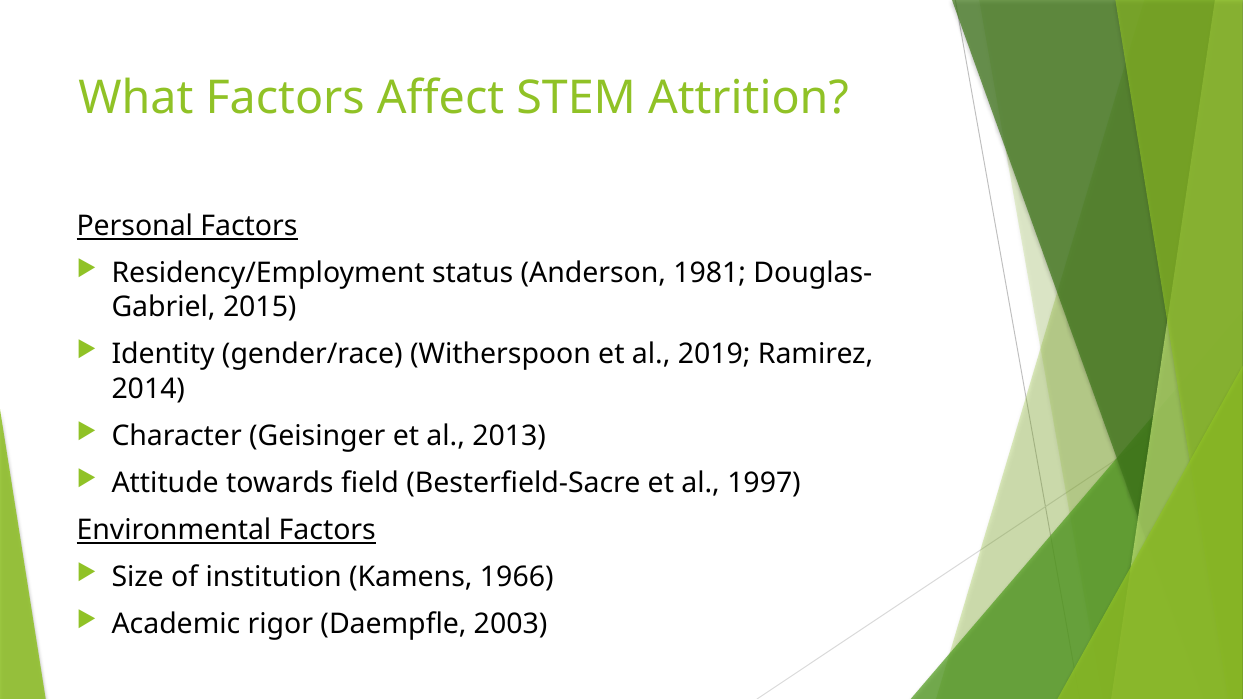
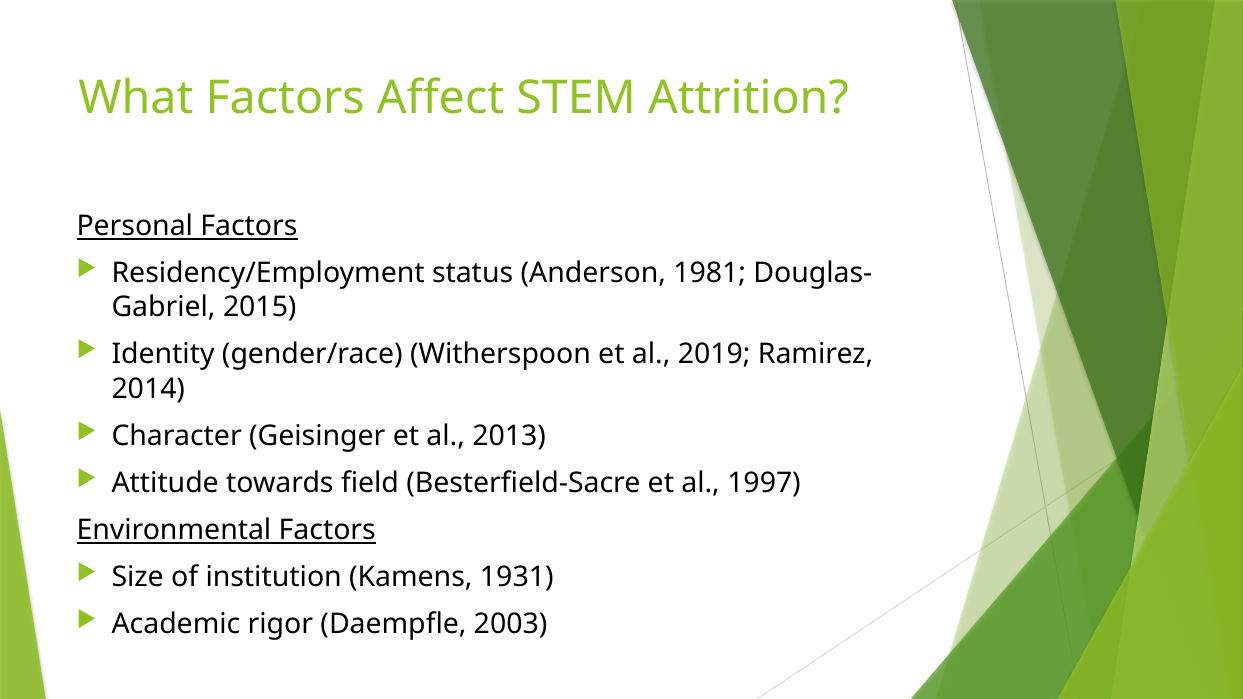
1966: 1966 -> 1931
